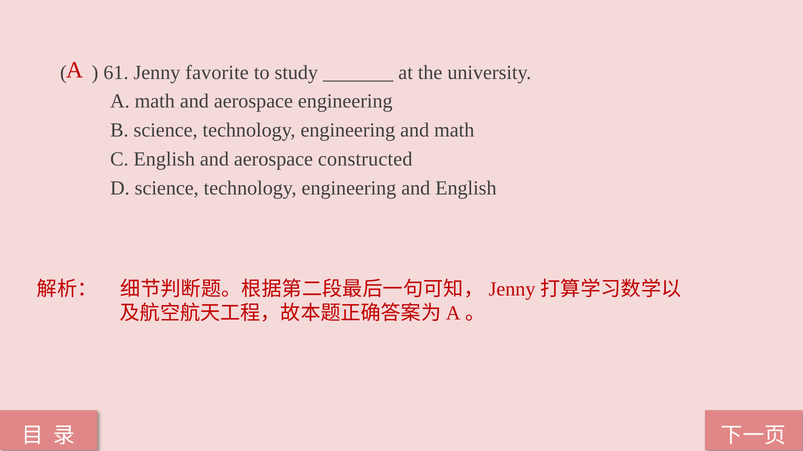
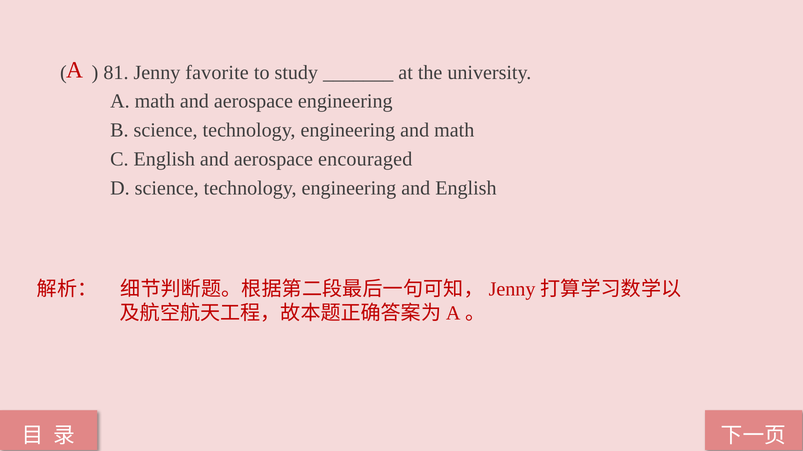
61: 61 -> 81
constructed: constructed -> encouraged
